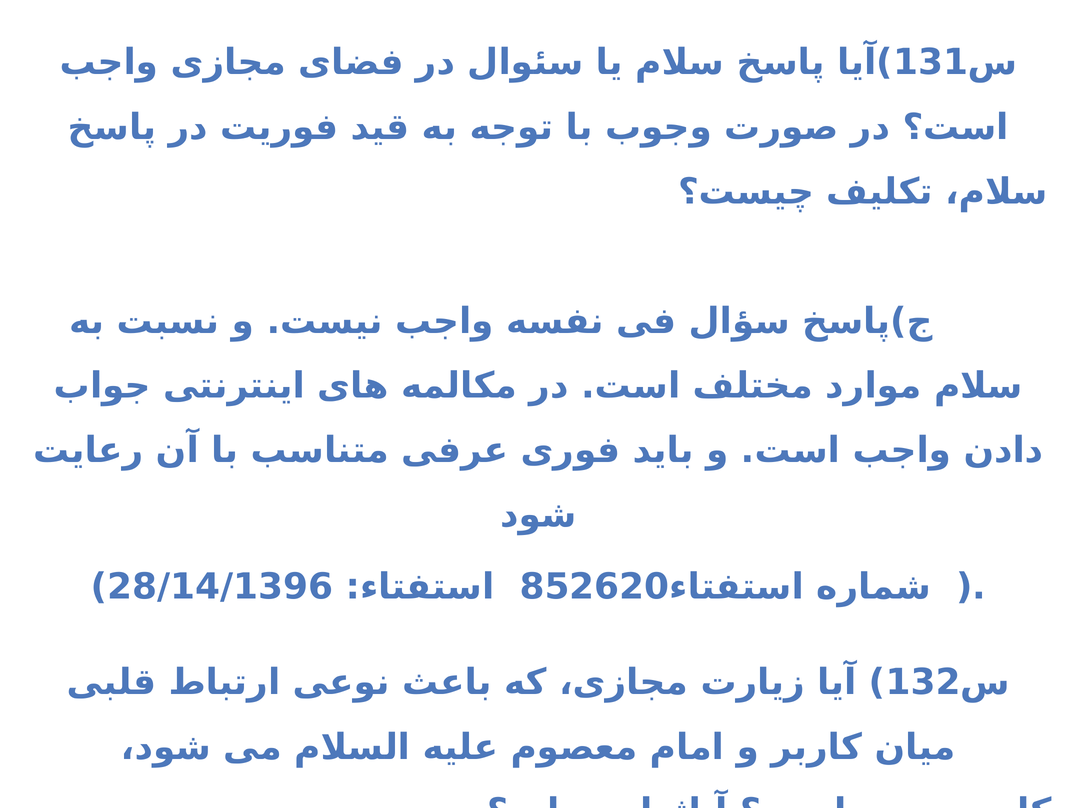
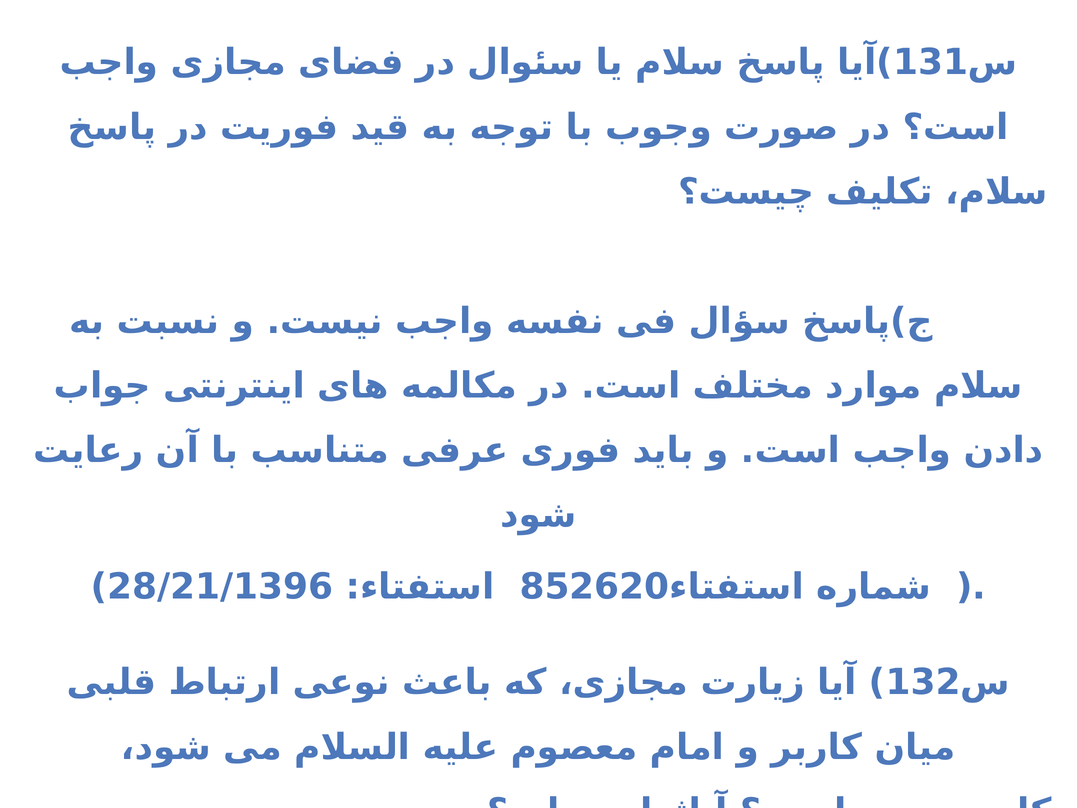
28/14/1396: 28/14/1396 -> 28/21/1396
